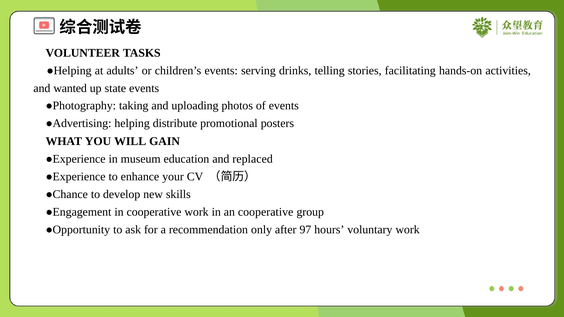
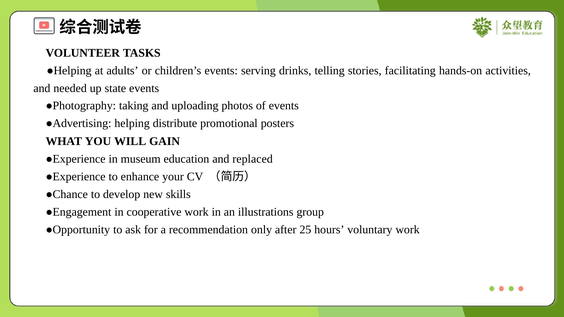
wanted: wanted -> needed
an cooperative: cooperative -> illustrations
97: 97 -> 25
